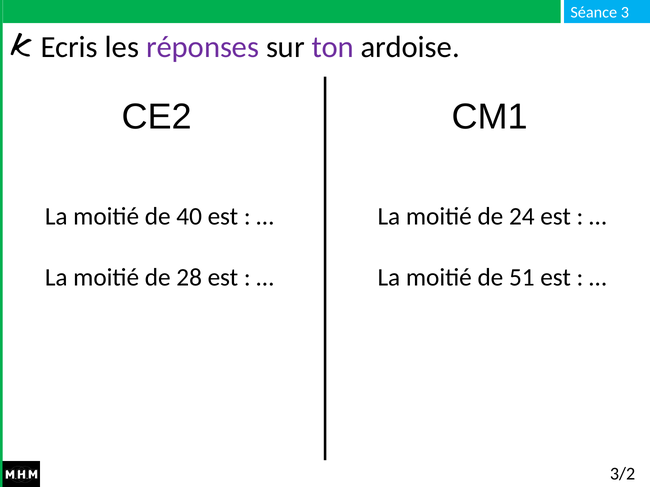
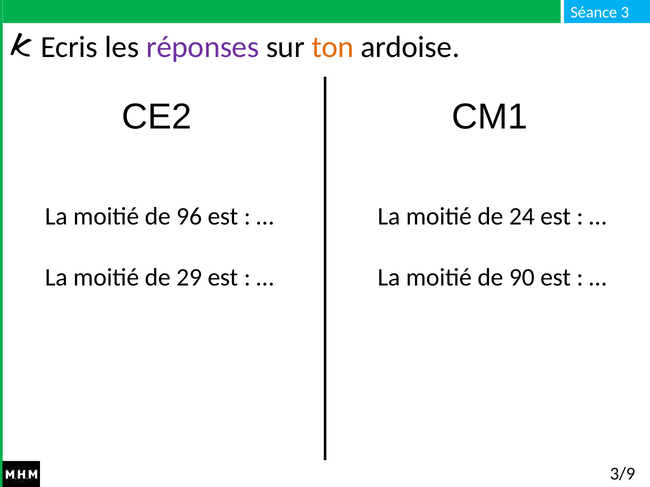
ton colour: purple -> orange
40: 40 -> 96
28: 28 -> 29
51: 51 -> 90
3/2: 3/2 -> 3/9
